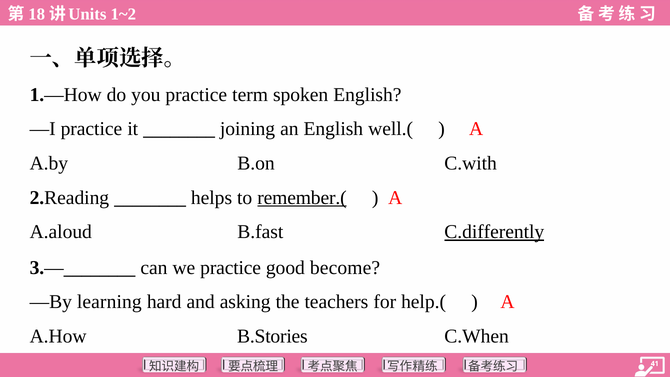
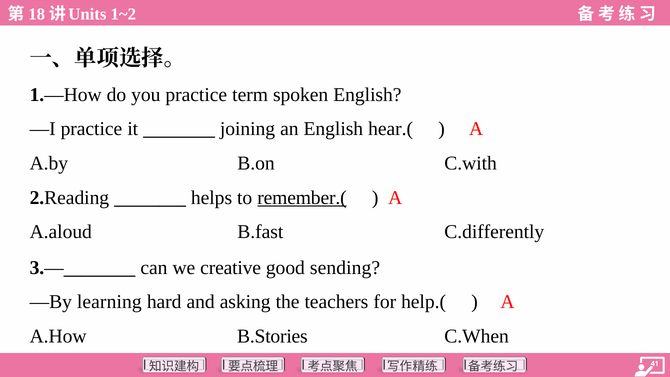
well.(: well.( -> hear.(
C.differently underline: present -> none
we practice: practice -> creative
become: become -> sending
